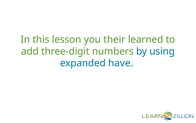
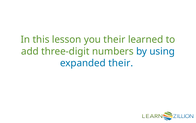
expanded have: have -> their
